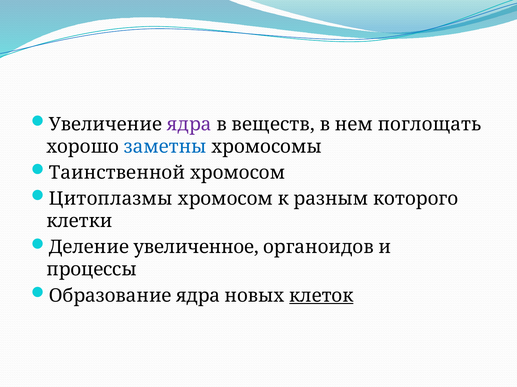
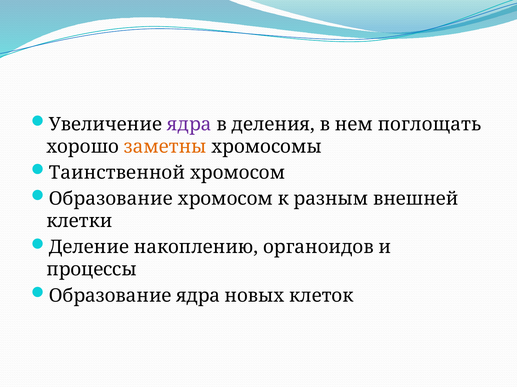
веществ: веществ -> деления
заметны colour: blue -> orange
Цитоплазмы at (111, 199): Цитоплазмы -> Образование
которого: которого -> внешней
увеличенное: увеличенное -> накоплению
клеток underline: present -> none
